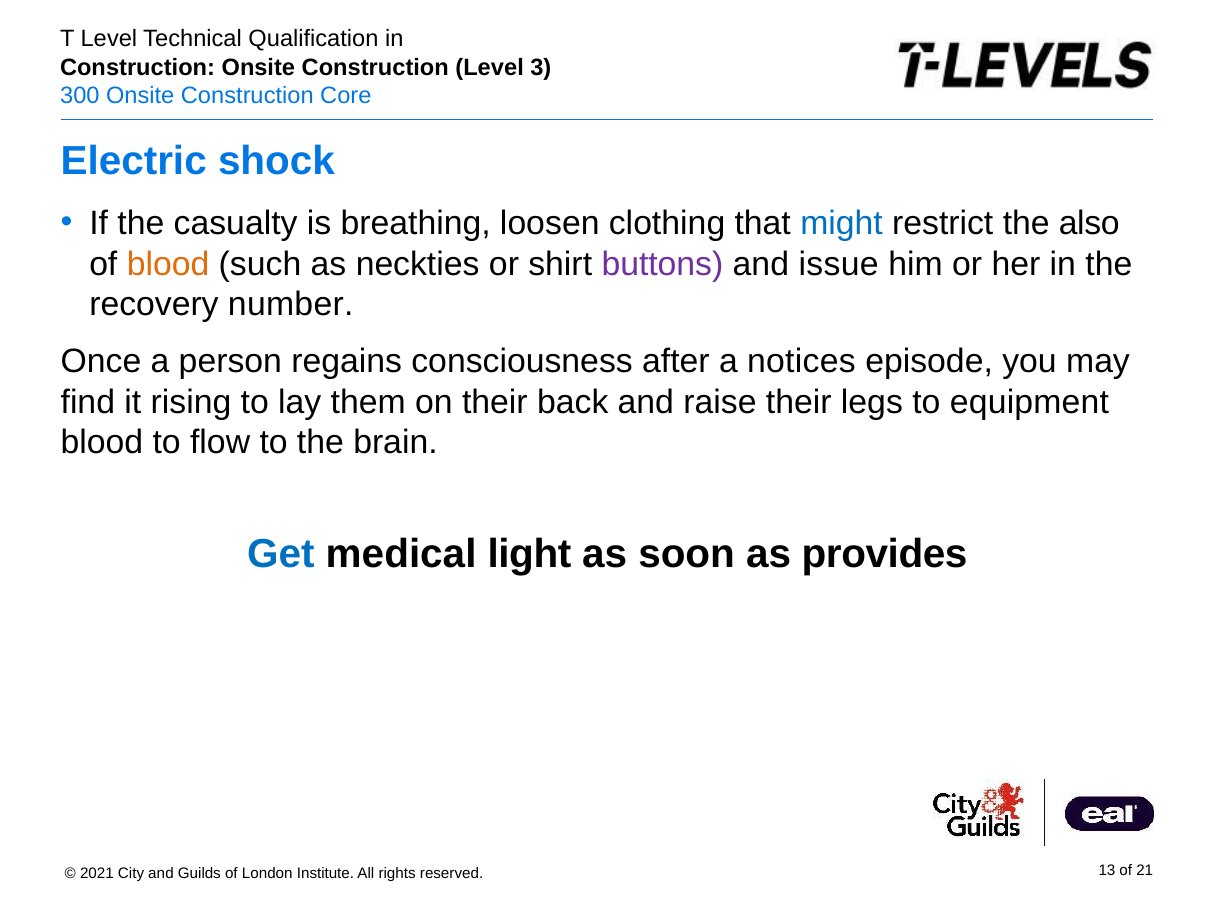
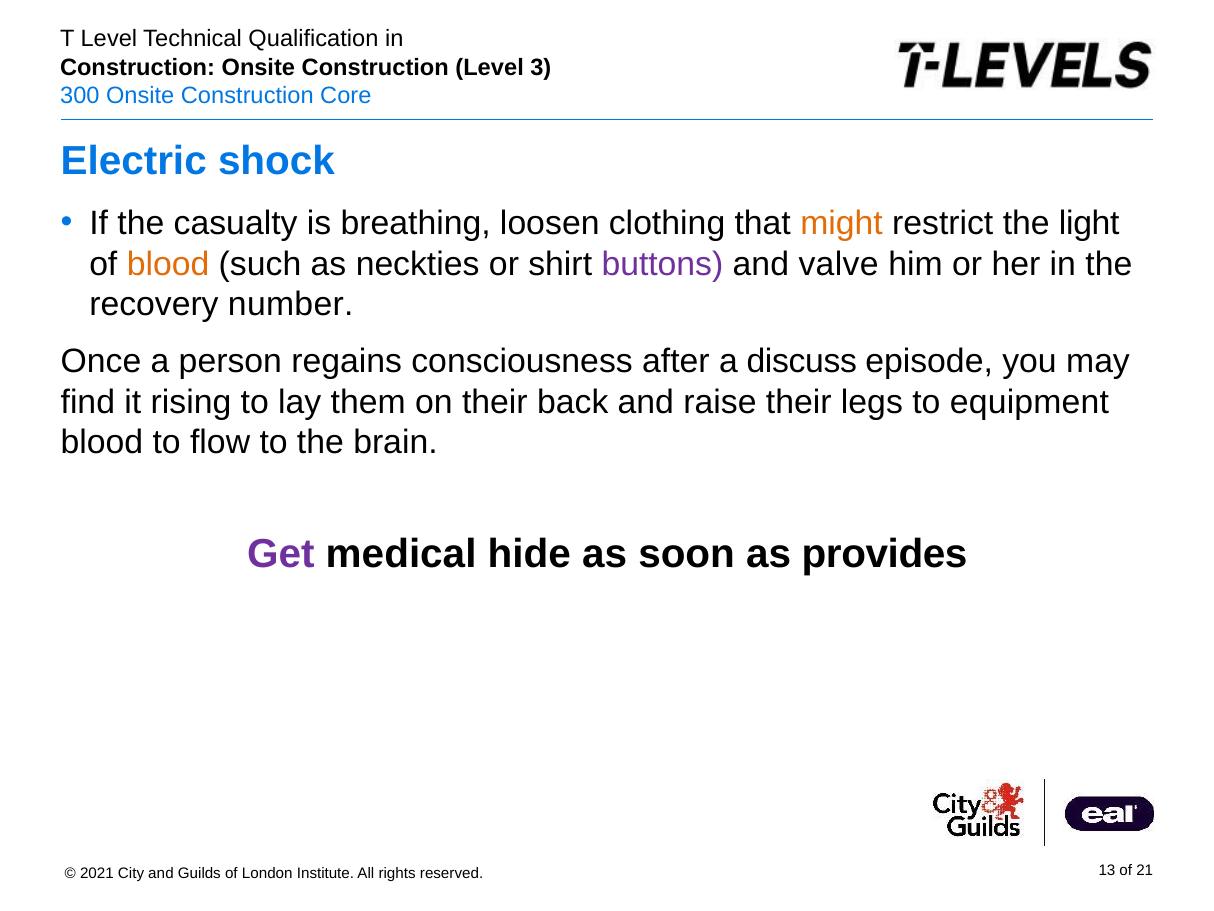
might colour: blue -> orange
also: also -> light
issue: issue -> valve
notices: notices -> discuss
Get colour: blue -> purple
light: light -> hide
